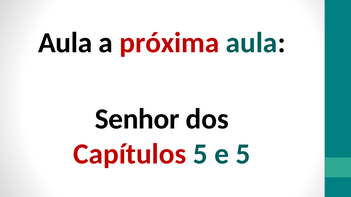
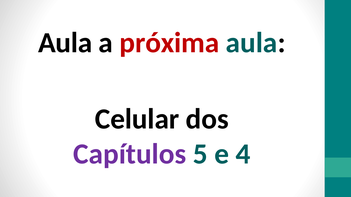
Senhor: Senhor -> Celular
Capítulos colour: red -> purple
e 5: 5 -> 4
